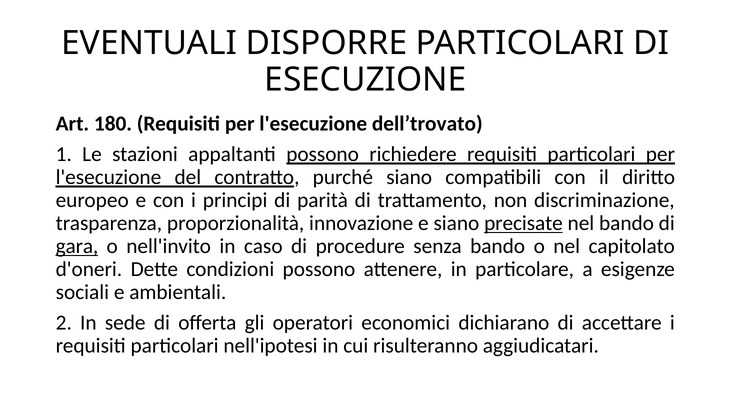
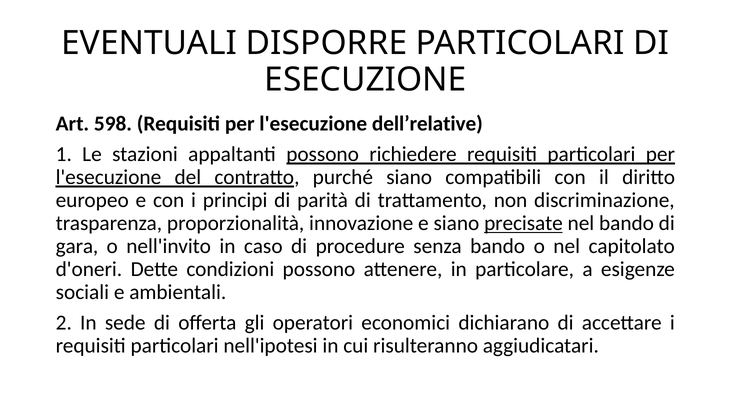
180: 180 -> 598
dell’trovato: dell’trovato -> dell’relative
gara underline: present -> none
